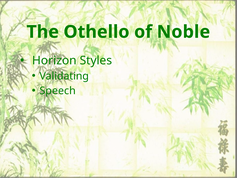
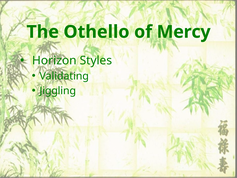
Noble: Noble -> Mercy
Speech: Speech -> Jiggling
